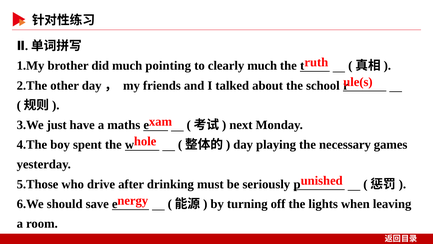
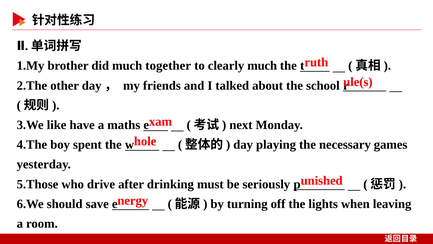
pointing: pointing -> together
just: just -> like
